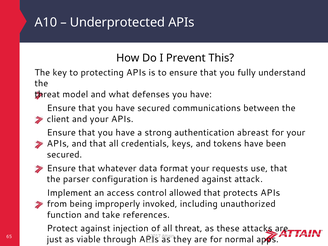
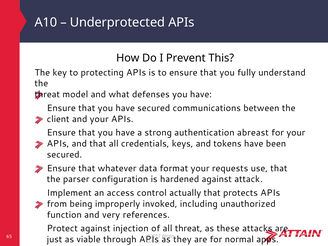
allowed: allowed -> actually
take: take -> very
